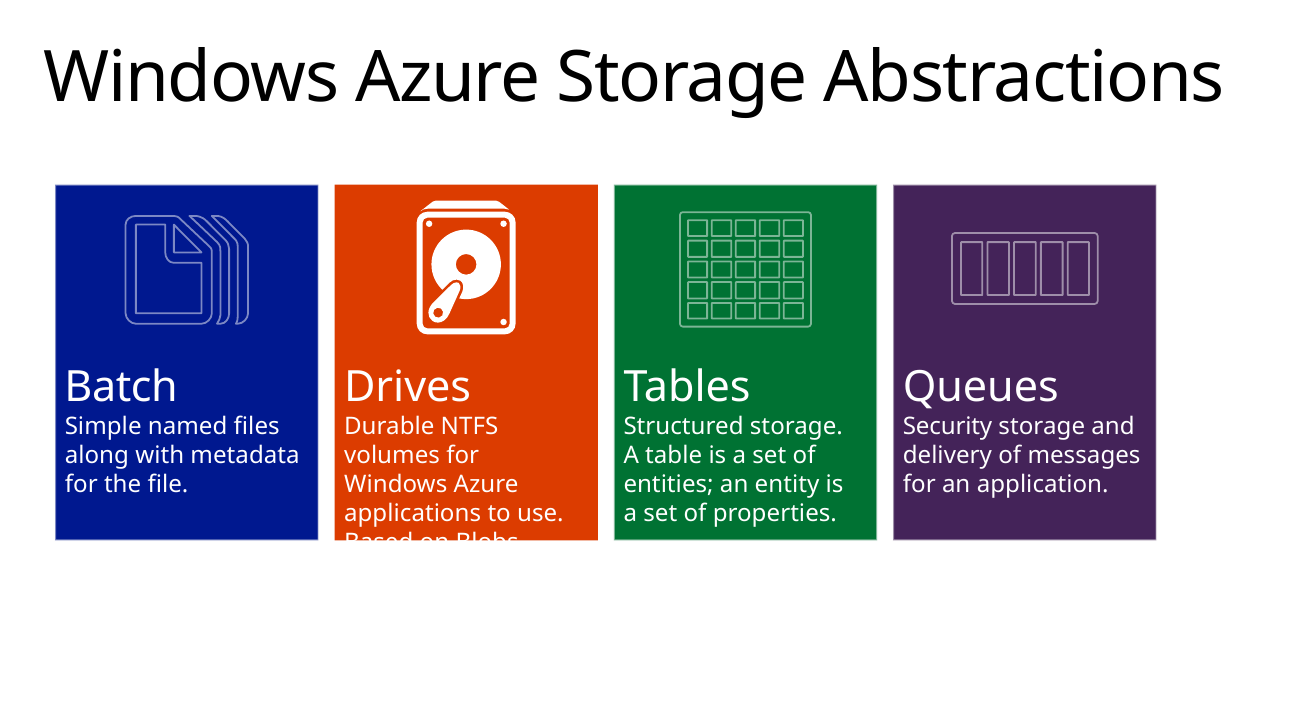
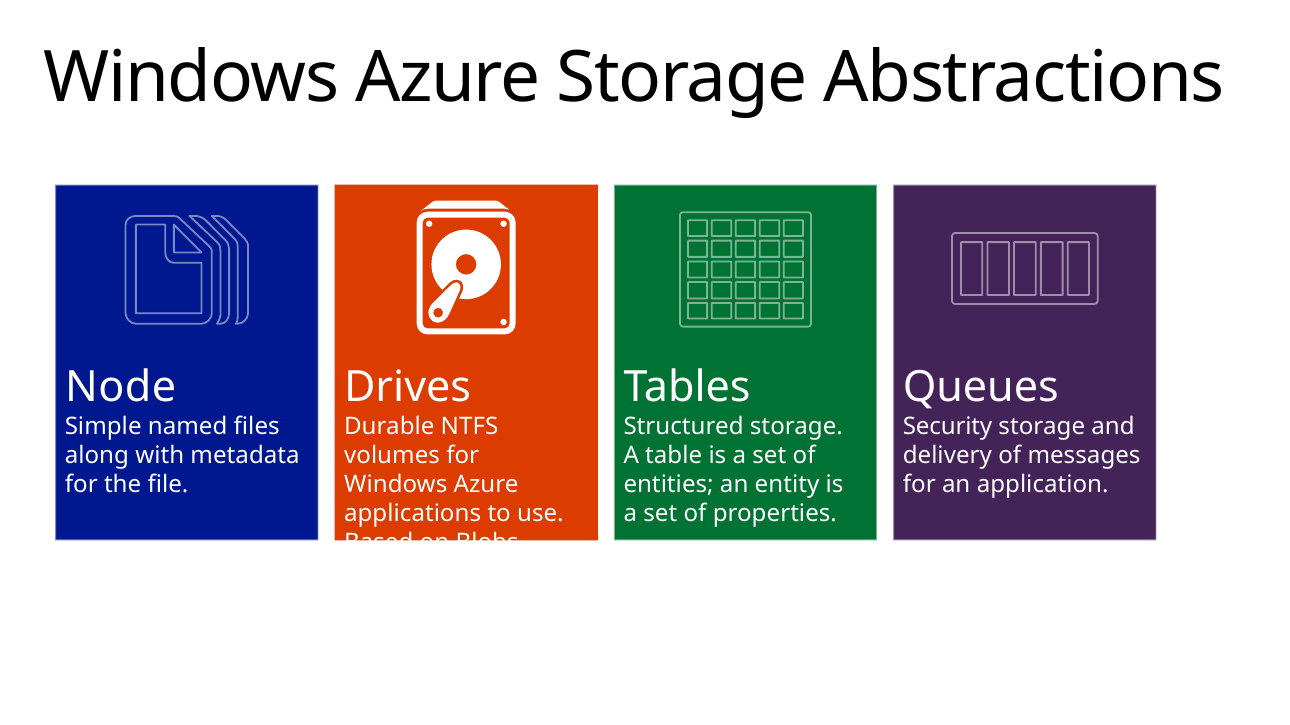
Batch: Batch -> Node
